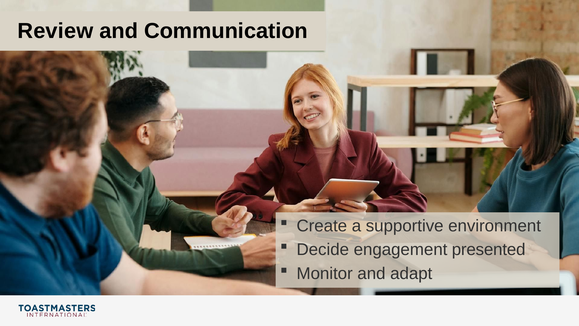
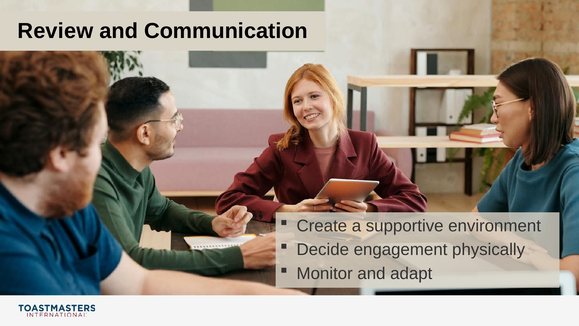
presented: presented -> physically
